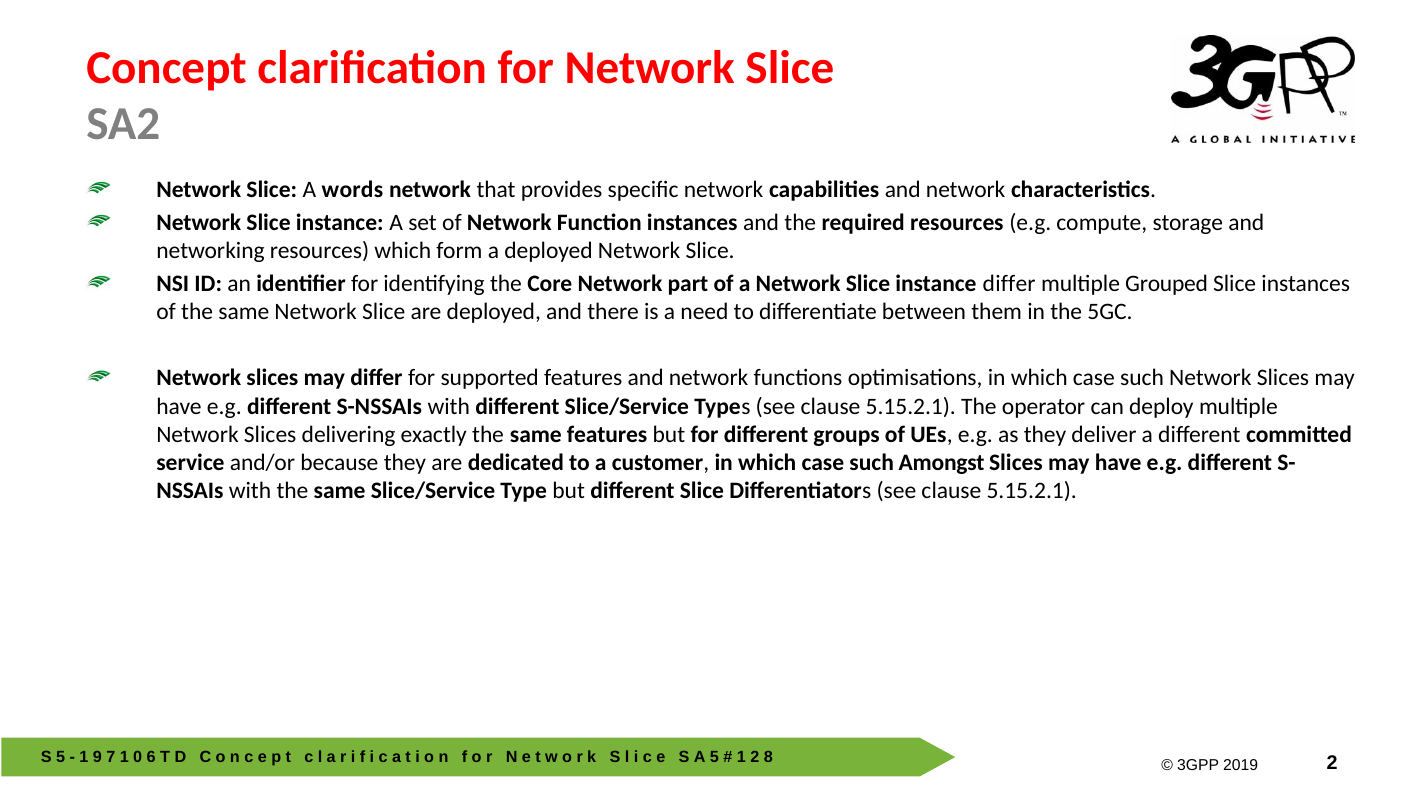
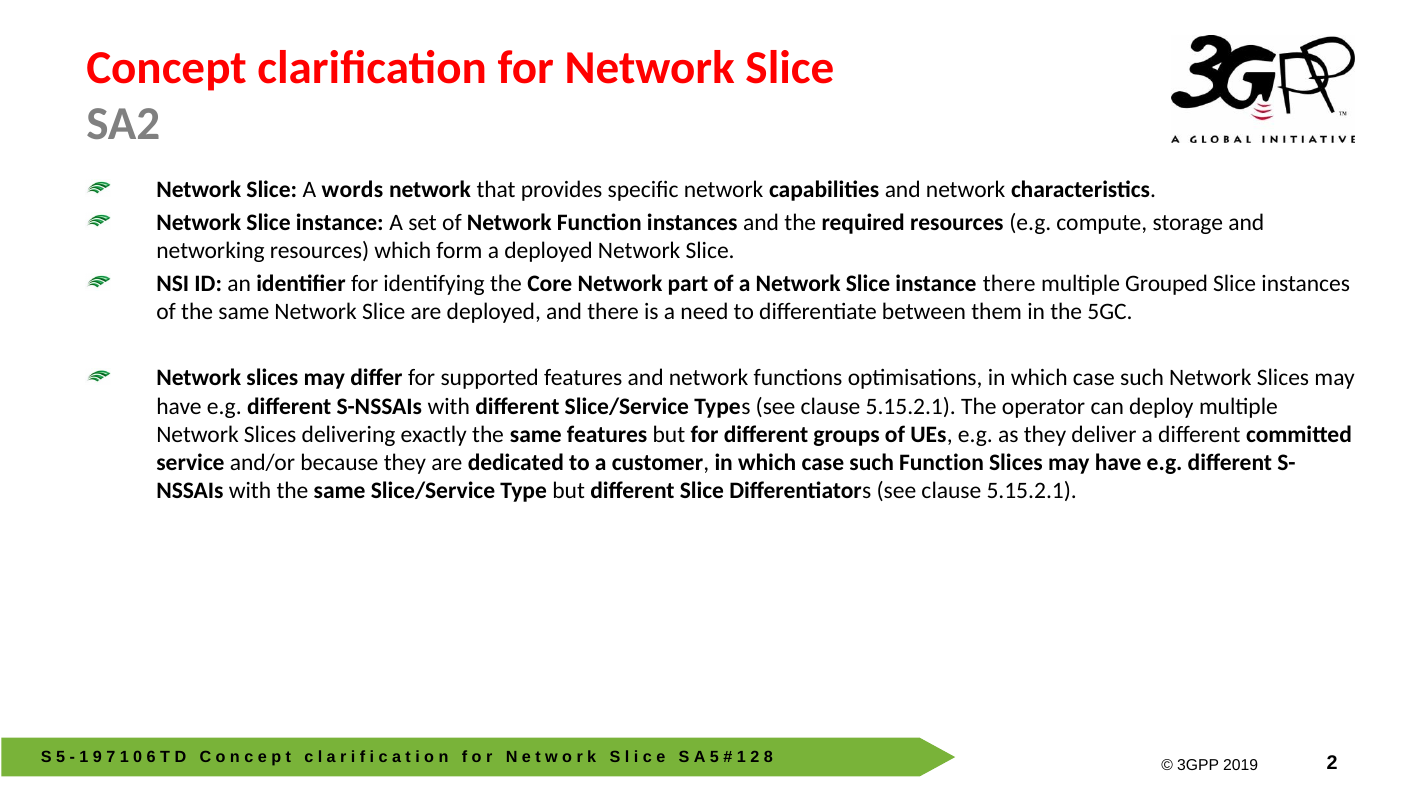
instance differ: differ -> there
such Amongst: Amongst -> Function
